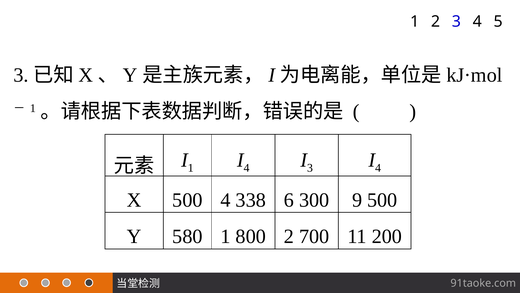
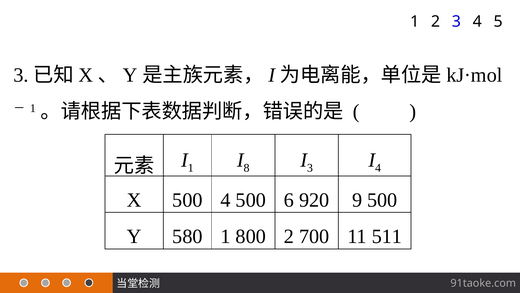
4 at (247, 168): 4 -> 8
4 338: 338 -> 500
300: 300 -> 920
200: 200 -> 511
